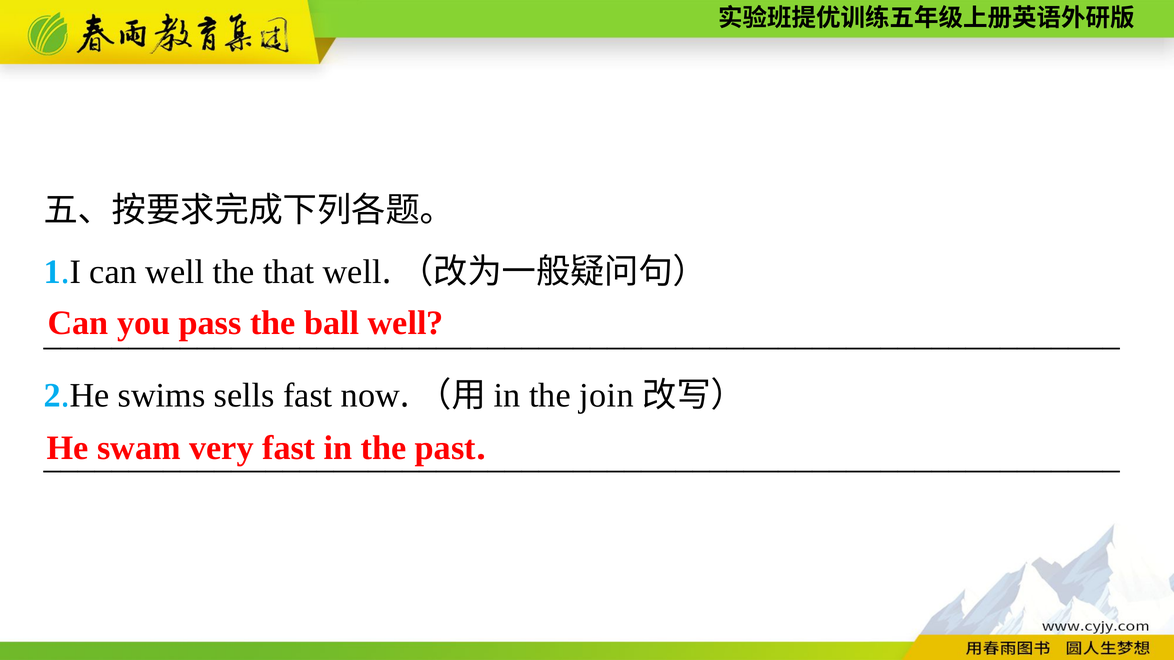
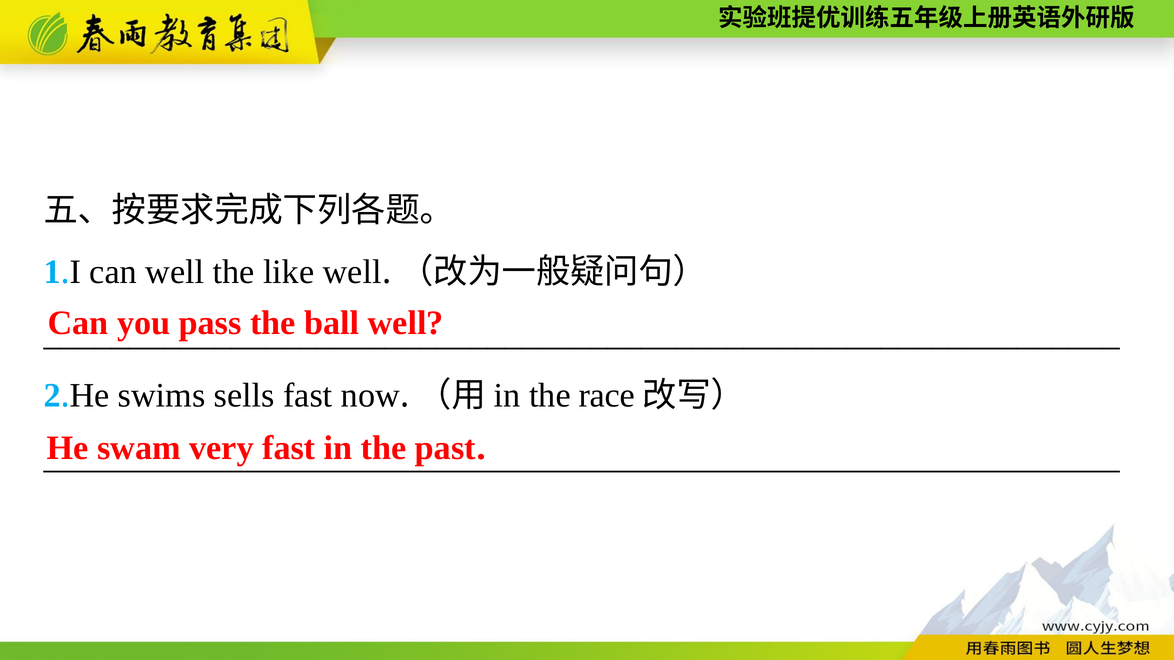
that: that -> like
join: join -> race
